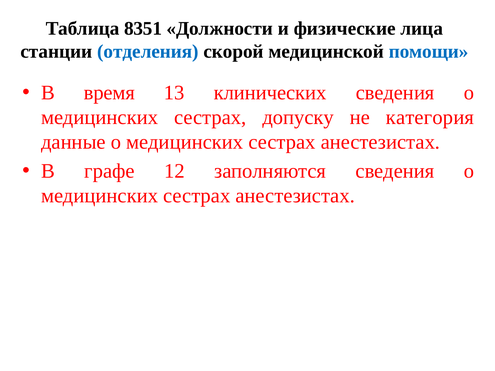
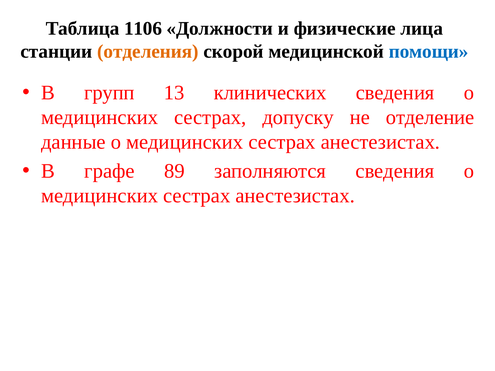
8351: 8351 -> 1106
отделения colour: blue -> orange
время: время -> групп
категория: категория -> отделение
12: 12 -> 89
